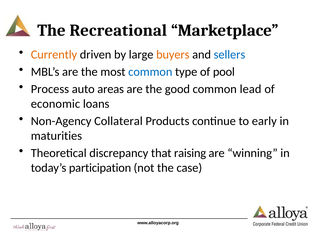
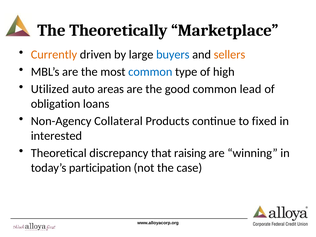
Recreational: Recreational -> Theoretically
buyers colour: orange -> blue
sellers colour: blue -> orange
pool: pool -> high
Process: Process -> Utilized
economic: economic -> obligation
early: early -> fixed
maturities: maturities -> interested
